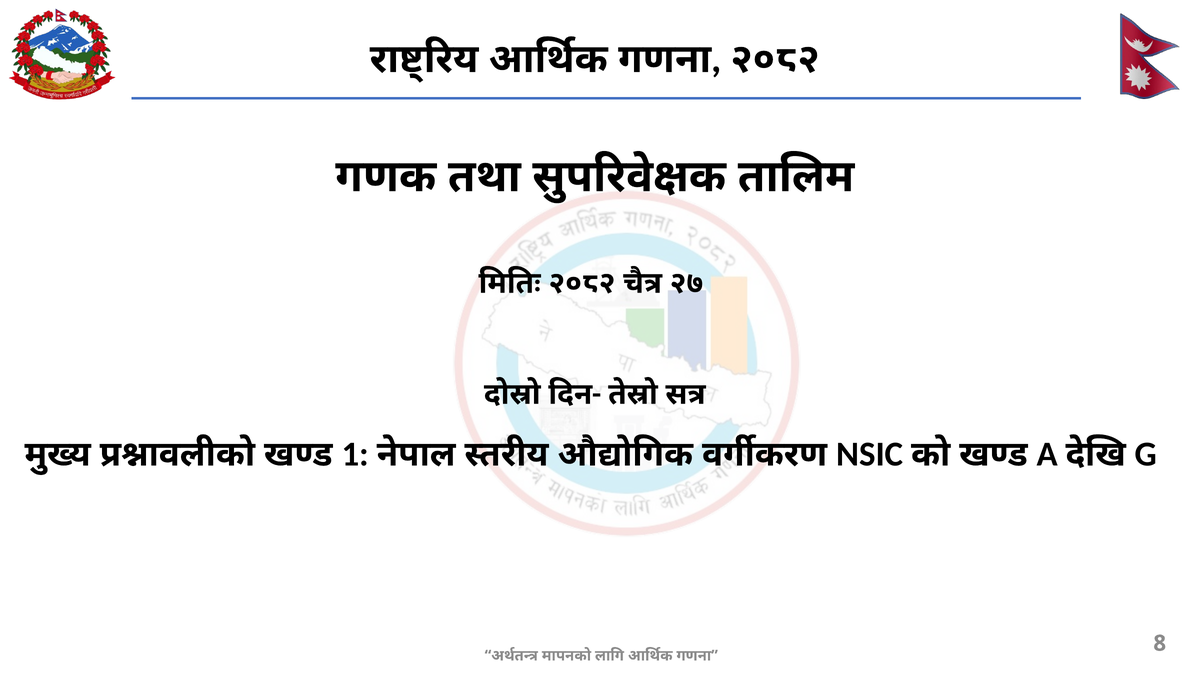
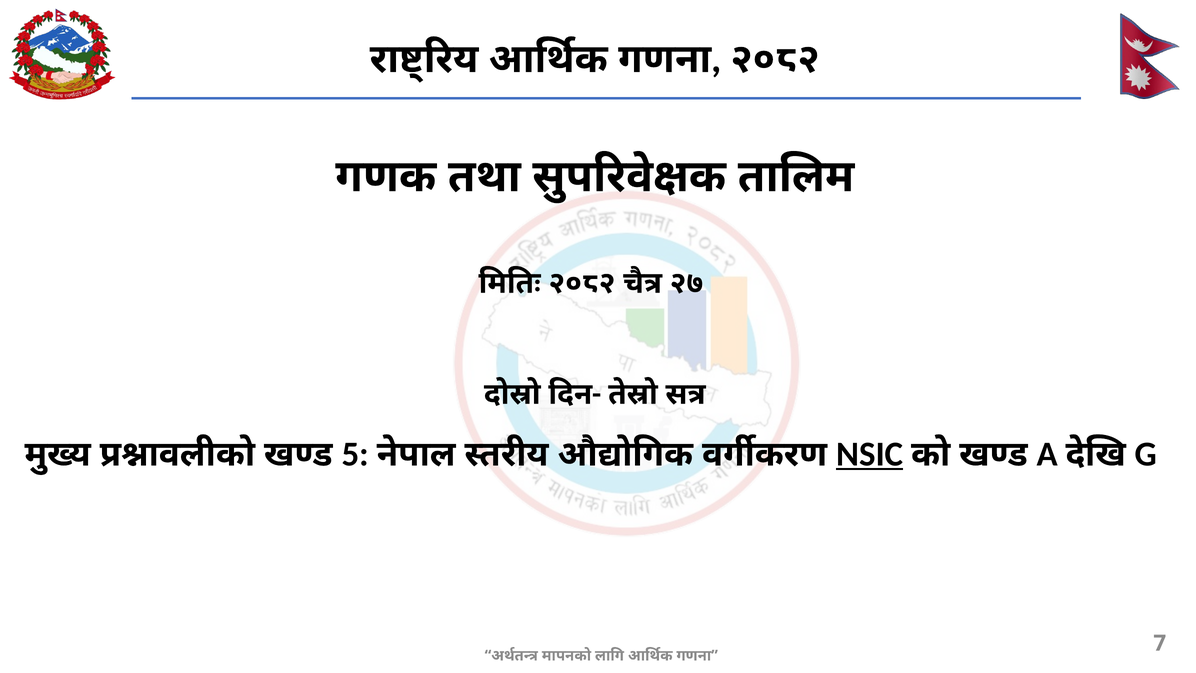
1: 1 -> 5
NSIC underline: none -> present
8: 8 -> 7
